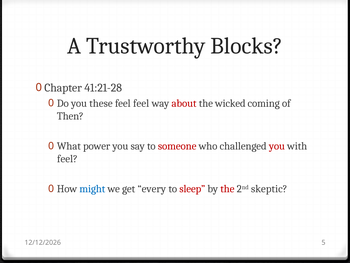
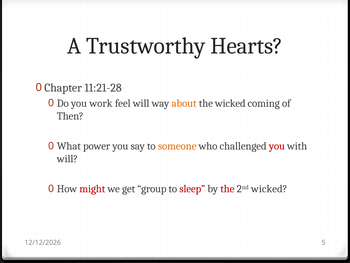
Blocks: Blocks -> Hearts
41:21-28: 41:21-28 -> 11:21-28
these: these -> work
feel feel: feel -> will
about colour: red -> orange
someone colour: red -> orange
feel at (67, 159): feel -> will
might colour: blue -> red
every: every -> group
2nd skeptic: skeptic -> wicked
